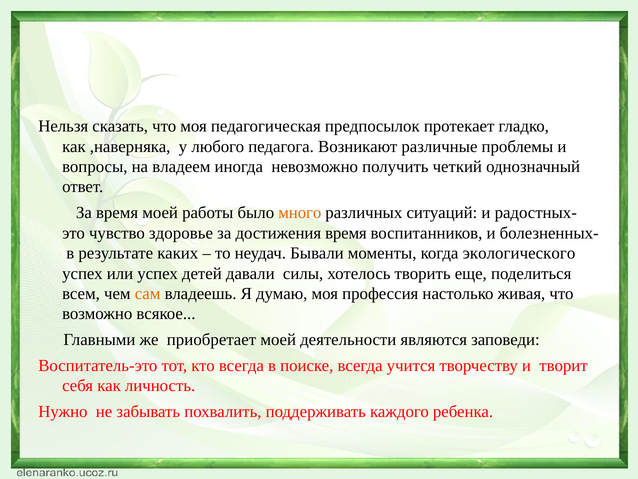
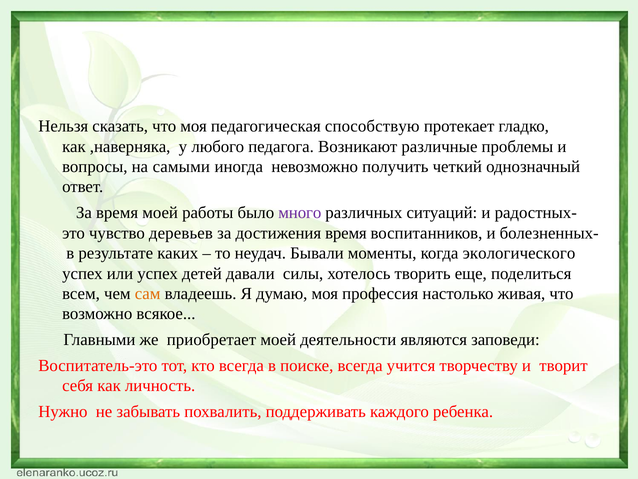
предпосылок: предпосылок -> способствую
владеем: владеем -> самыми
много colour: orange -> purple
здоровье: здоровье -> деревьев
